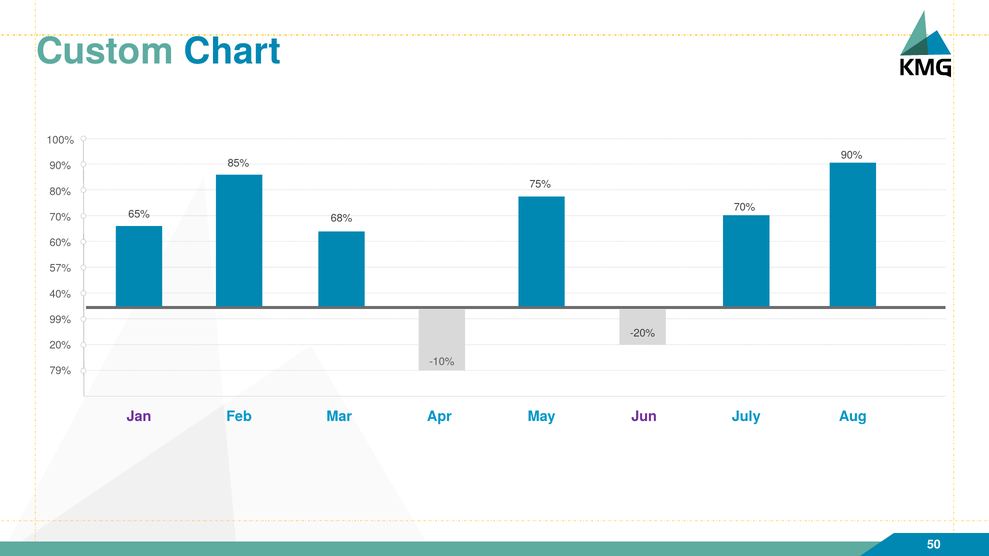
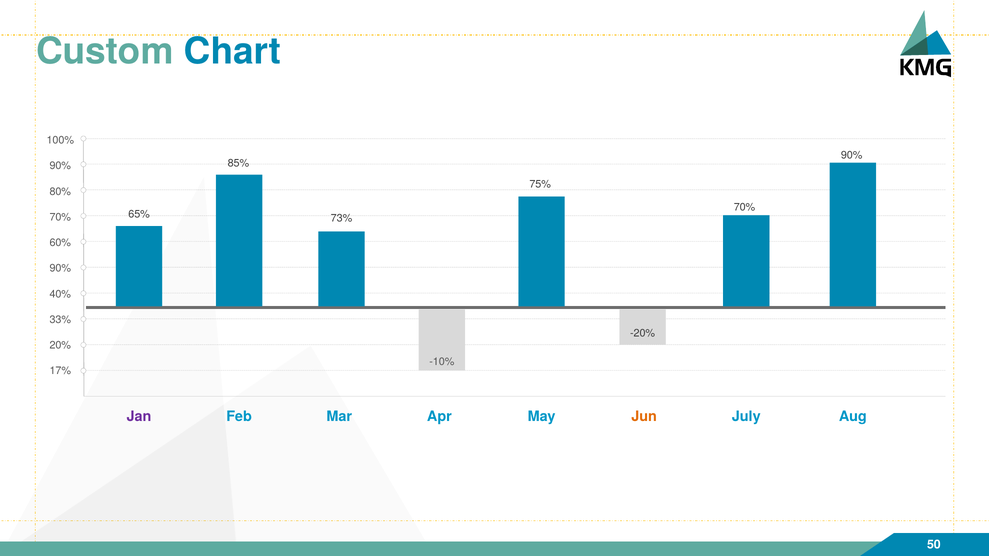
68%: 68% -> 73%
57% at (60, 269): 57% -> 90%
99%: 99% -> 33%
79%: 79% -> 17%
Jun colour: purple -> orange
